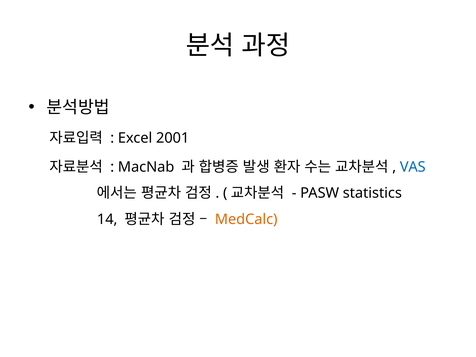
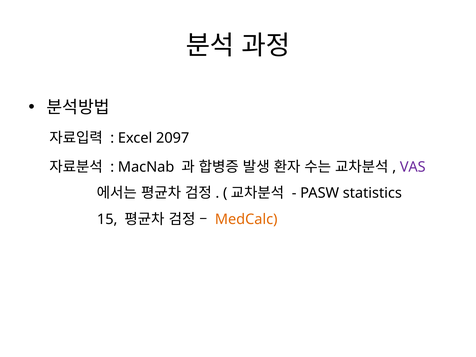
2001: 2001 -> 2097
VAS colour: blue -> purple
14: 14 -> 15
